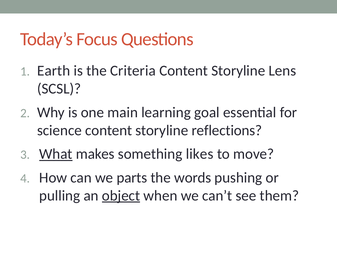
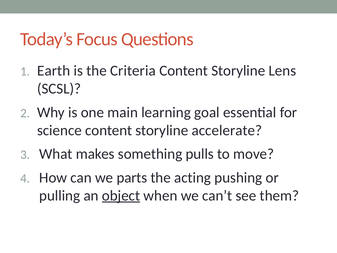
reflections: reflections -> accelerate
What underline: present -> none
likes: likes -> pulls
words: words -> acting
